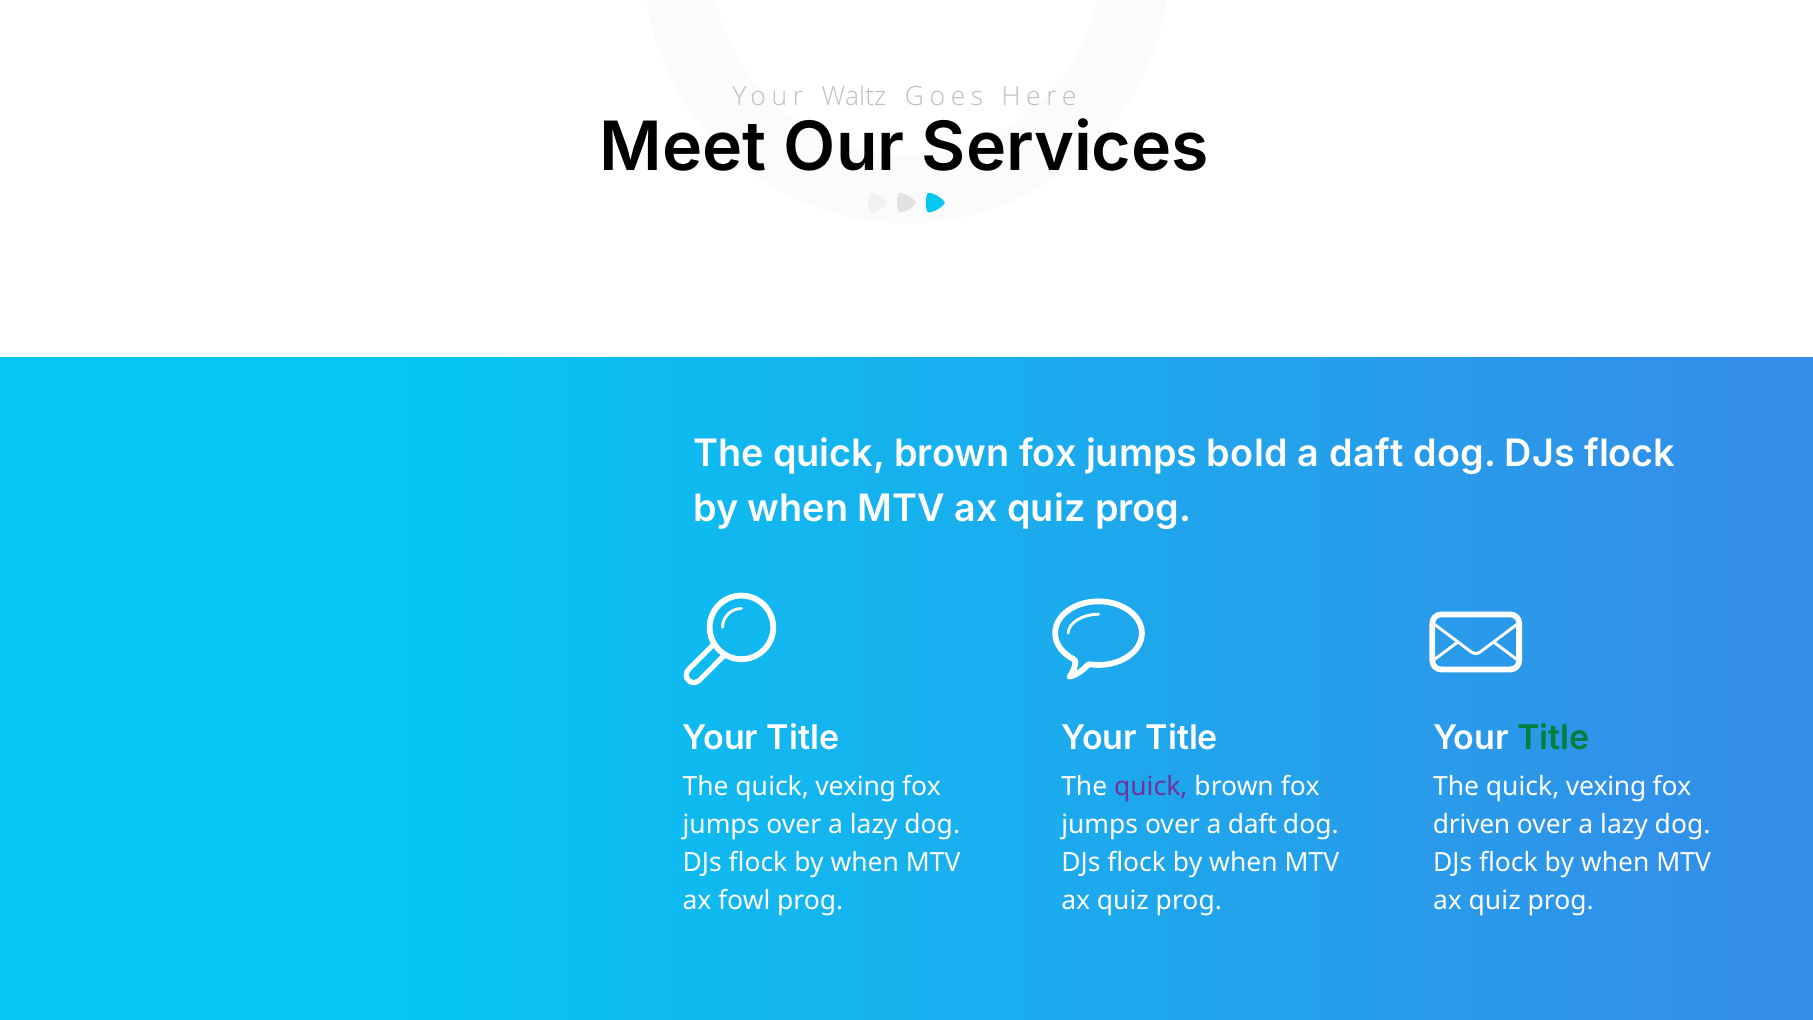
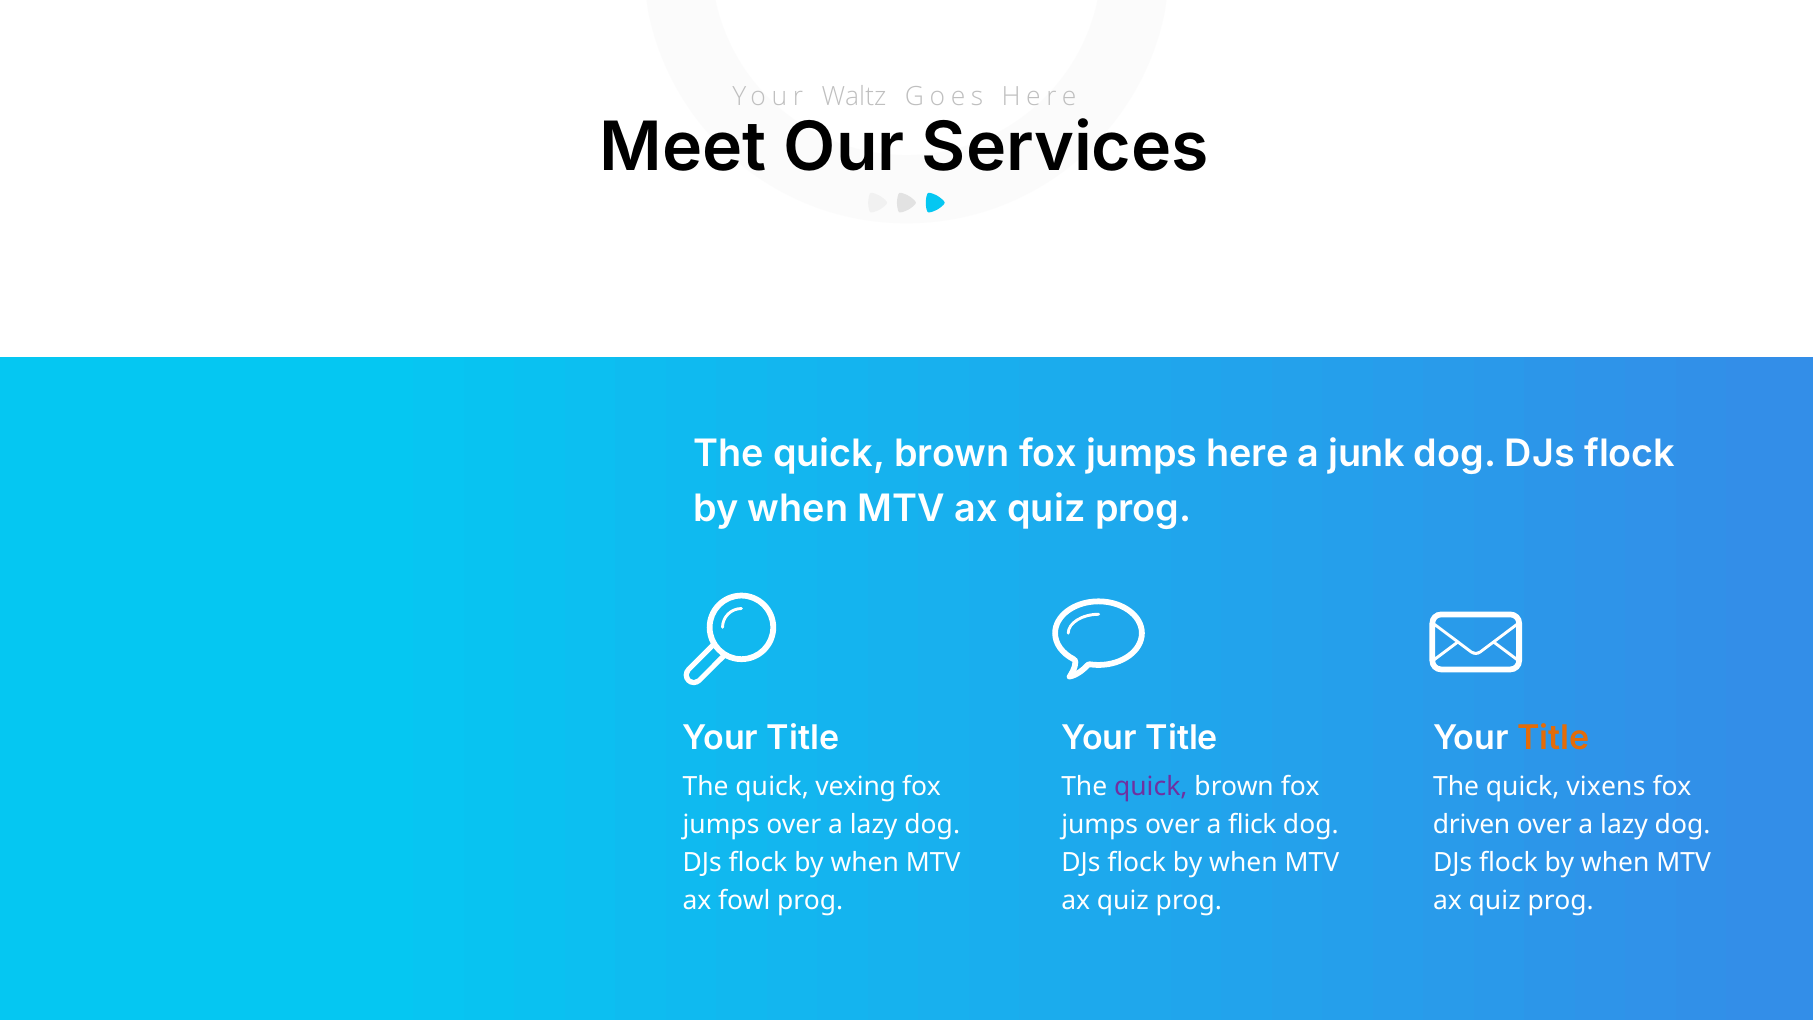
jumps bold: bold -> here
daft at (1366, 454): daft -> junk
Title at (1554, 738) colour: green -> orange
vexing at (1606, 787): vexing -> vixens
over a daft: daft -> flick
